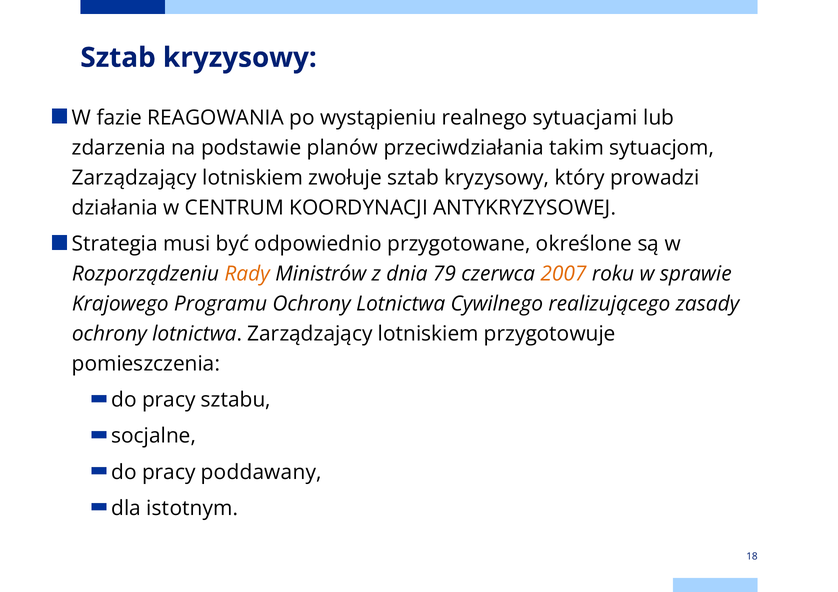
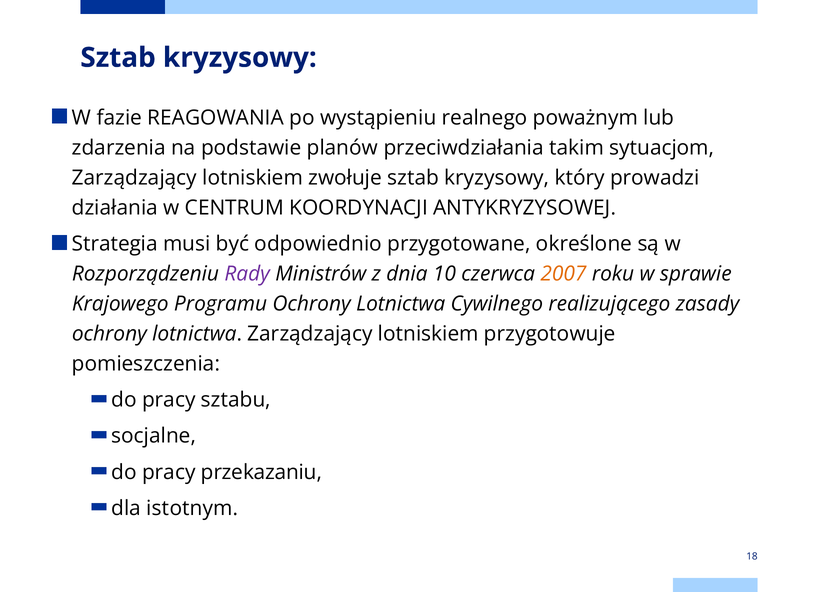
sytuacjami: sytuacjami -> poważnym
Rady colour: orange -> purple
79: 79 -> 10
poddawany: poddawany -> przekazaniu
